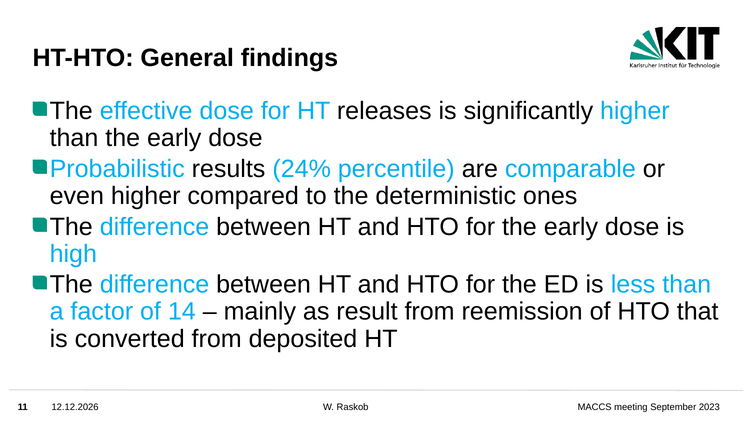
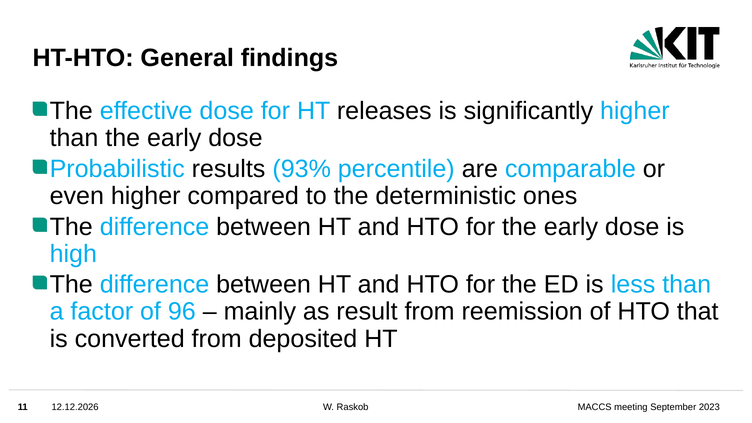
24%: 24% -> 93%
14: 14 -> 96
